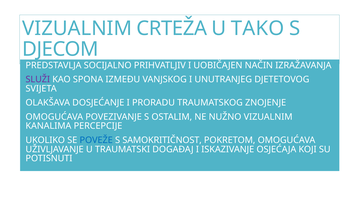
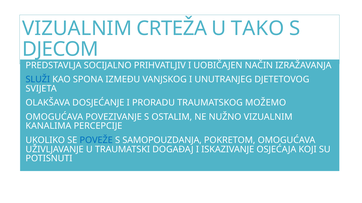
SLUŽI colour: purple -> blue
ZNOJENJE: ZNOJENJE -> MOŽEMO
SAMOKRITIČNOST: SAMOKRITIČNOST -> SAMOPOUZDANJA
